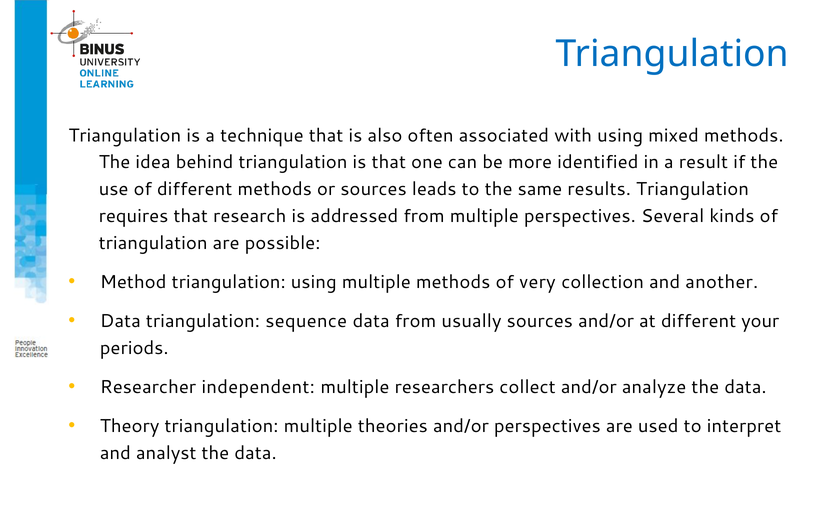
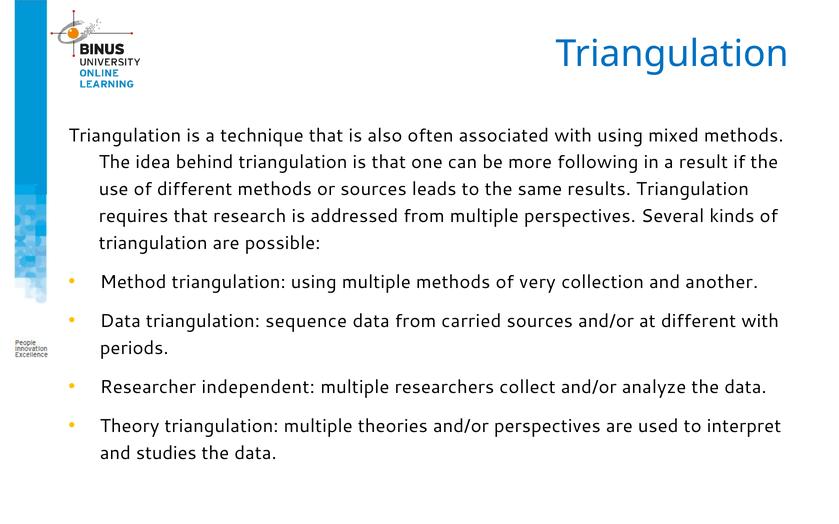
identified: identified -> following
usually: usually -> carried
different your: your -> with
analyst: analyst -> studies
